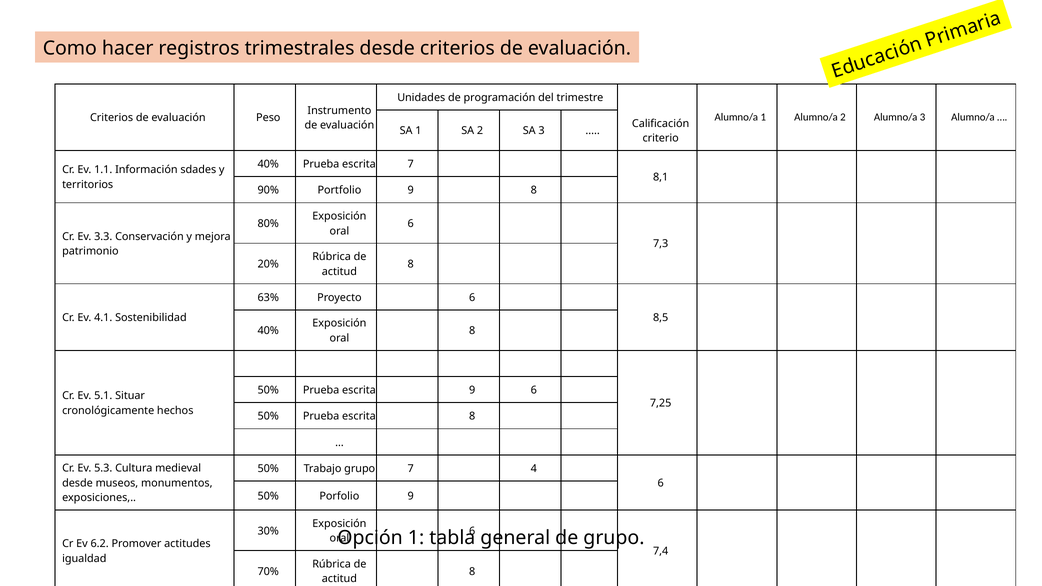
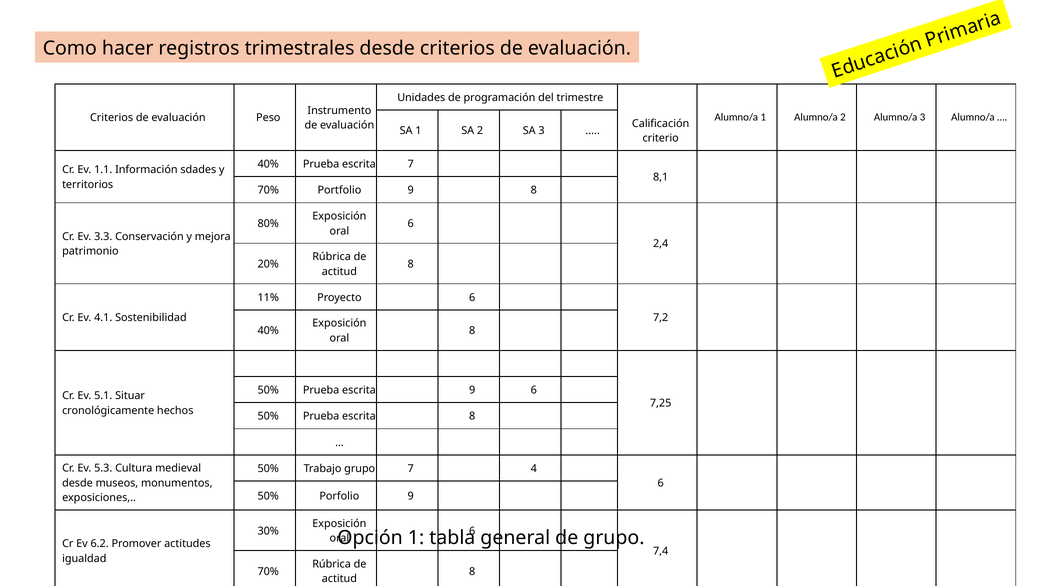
90% at (268, 190): 90% -> 70%
7,3: 7,3 -> 2,4
63%: 63% -> 11%
8,5: 8,5 -> 7,2
